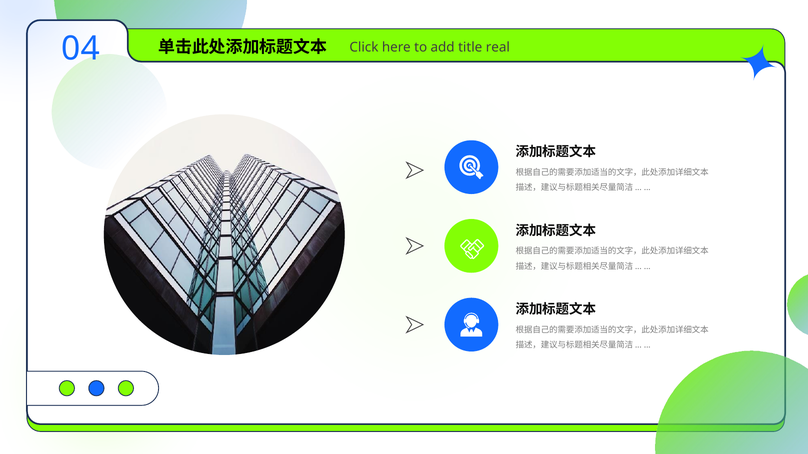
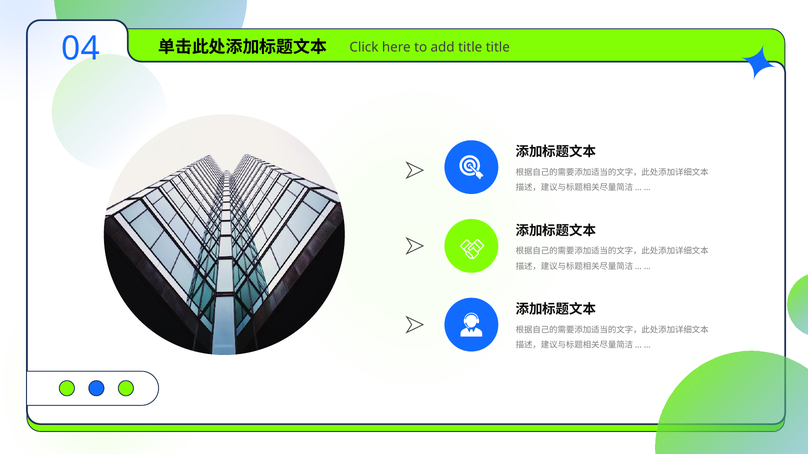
title real: real -> title
